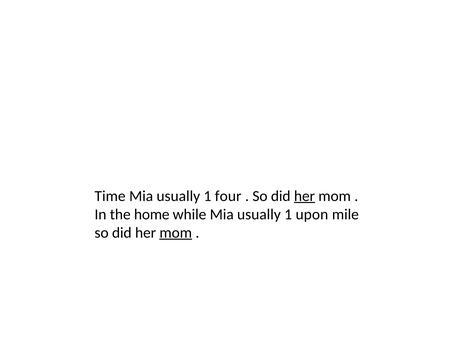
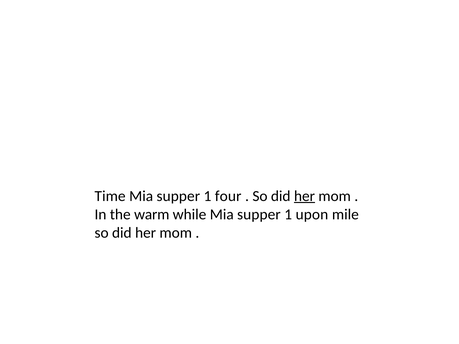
usually at (178, 196): usually -> supper
home: home -> warm
while Mia usually: usually -> supper
mom at (176, 233) underline: present -> none
